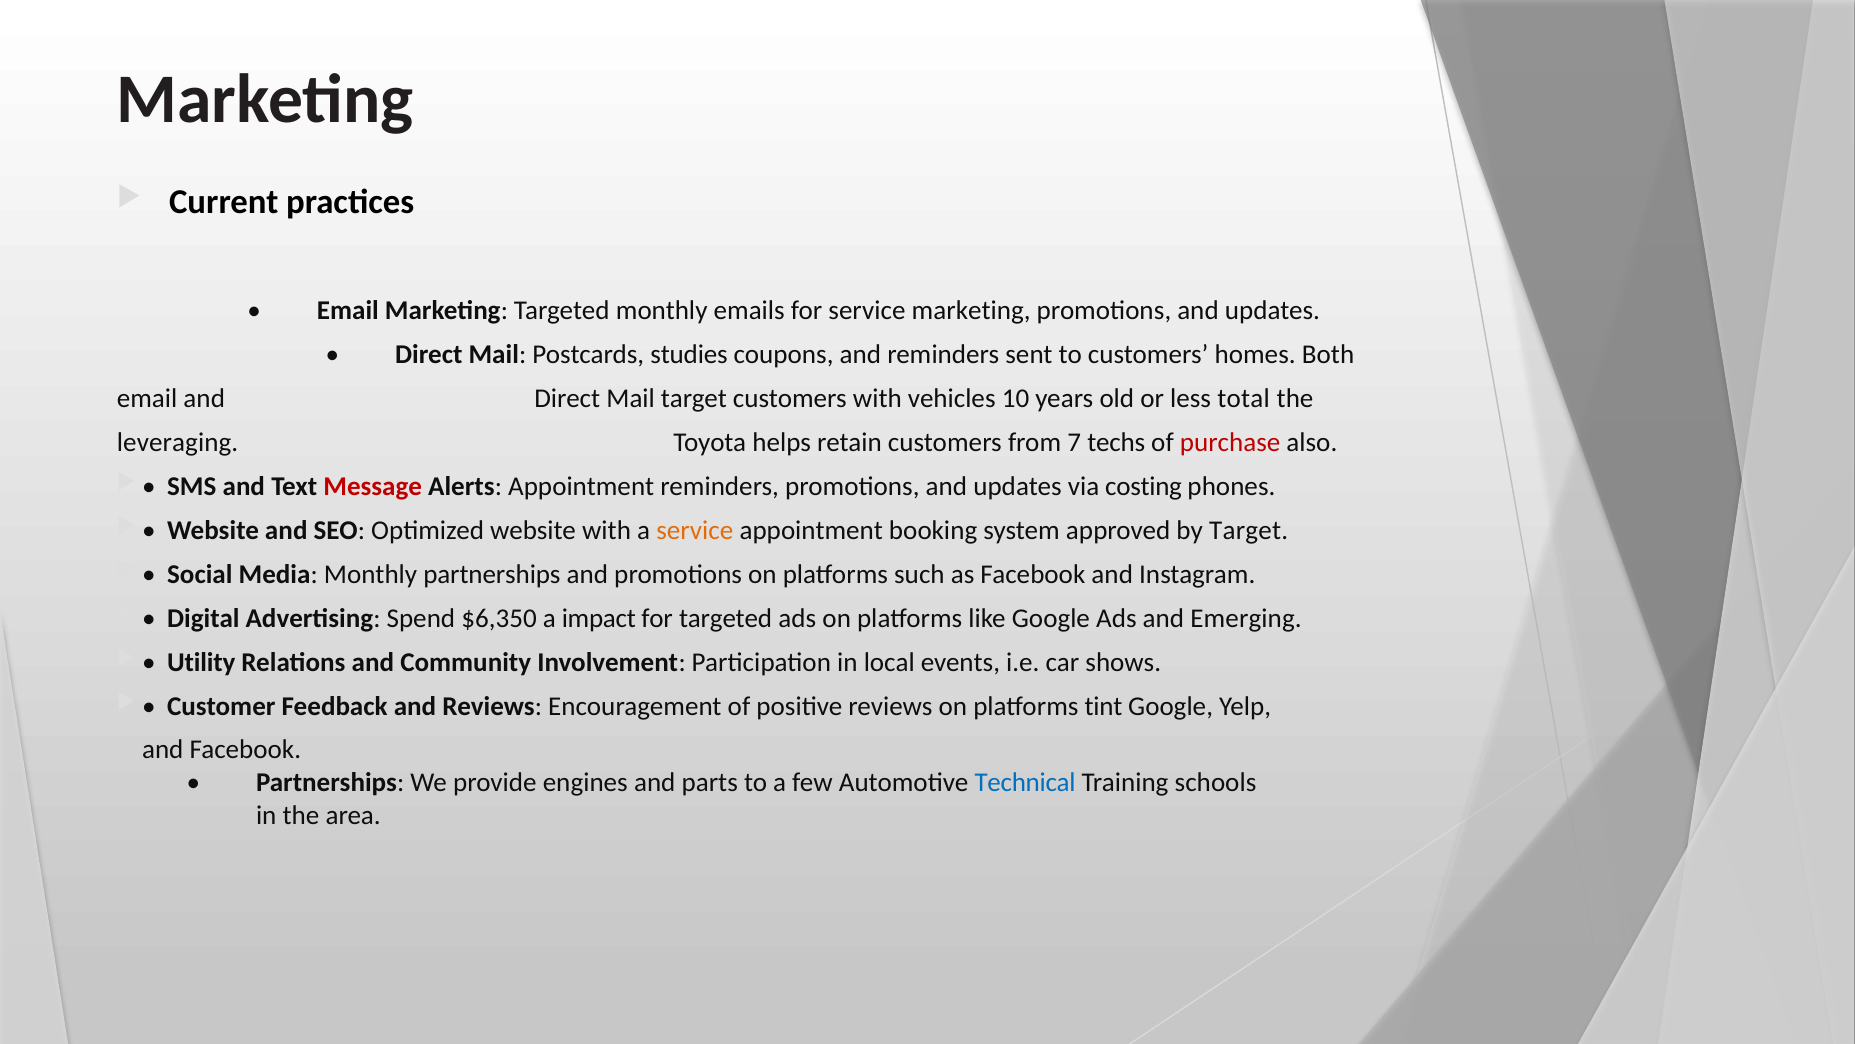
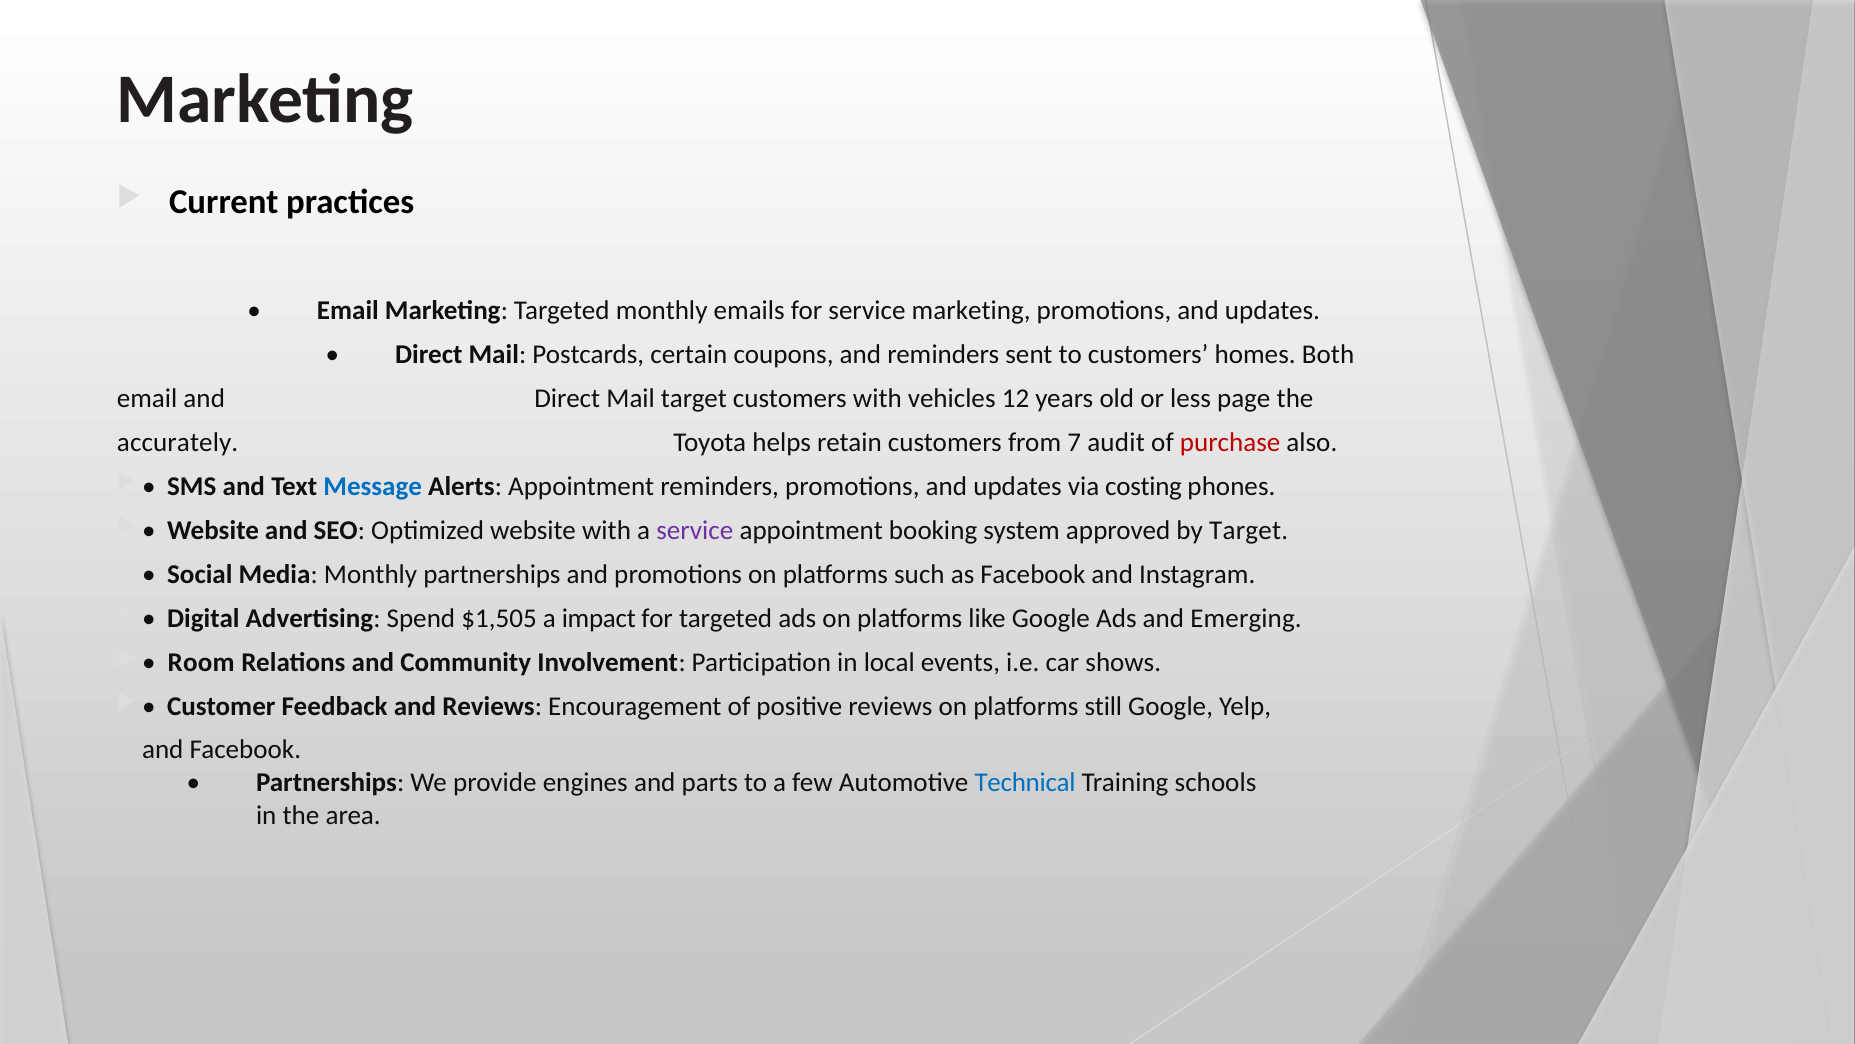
studies: studies -> certain
10: 10 -> 12
total: total -> page
leveraging: leveraging -> accurately
techs: techs -> audit
Message colour: red -> blue
service at (695, 530) colour: orange -> purple
$6,350: $6,350 -> $1,505
Utility: Utility -> Room
tint: tint -> still
